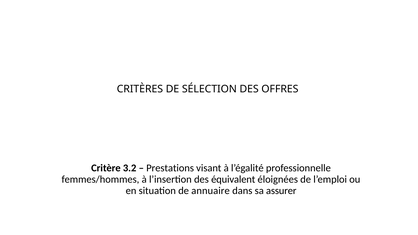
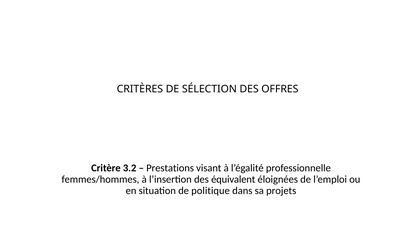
annuaire: annuaire -> politique
assurer: assurer -> projets
